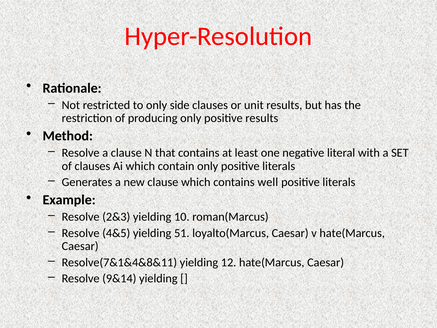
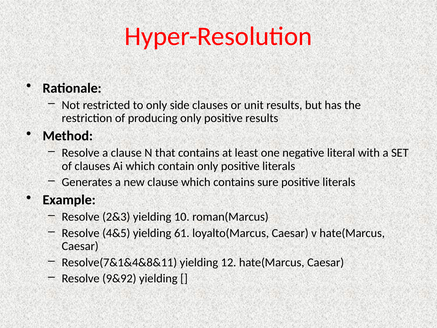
well: well -> sure
51: 51 -> 61
9&14: 9&14 -> 9&92
